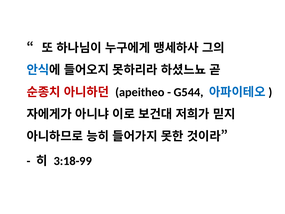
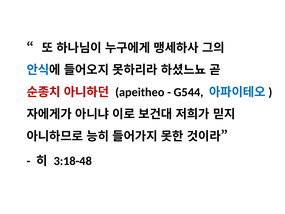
3:18-99: 3:18-99 -> 3:18-48
